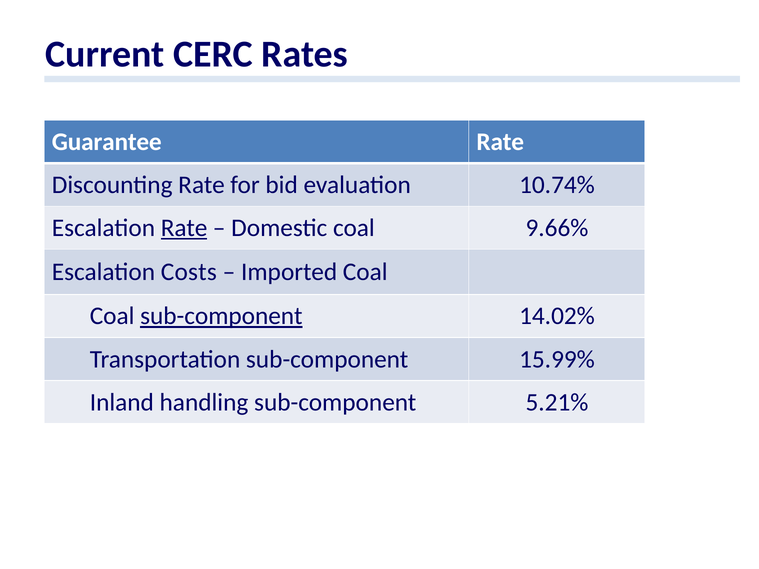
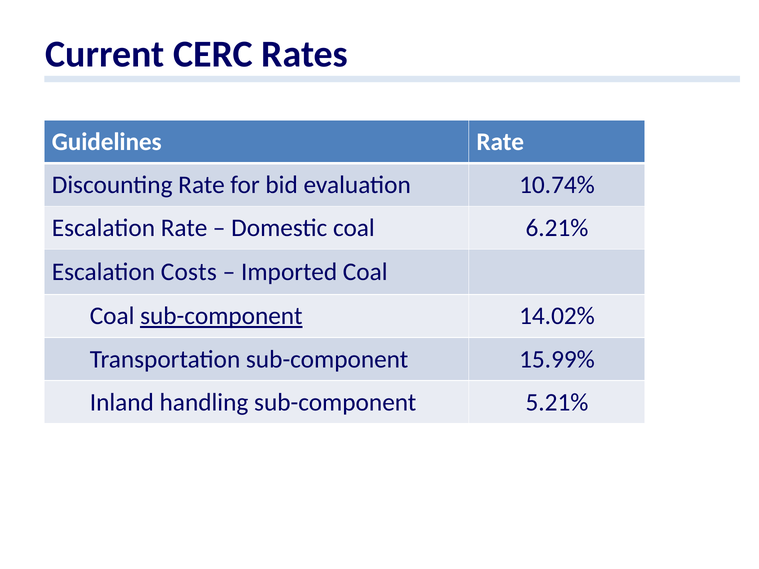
Guarantee: Guarantee -> Guidelines
Rate at (184, 228) underline: present -> none
9.66%: 9.66% -> 6.21%
